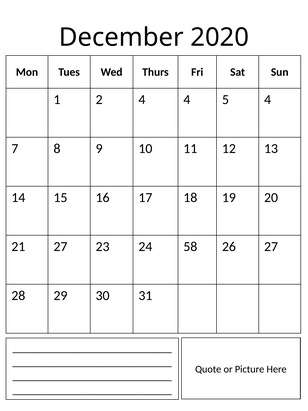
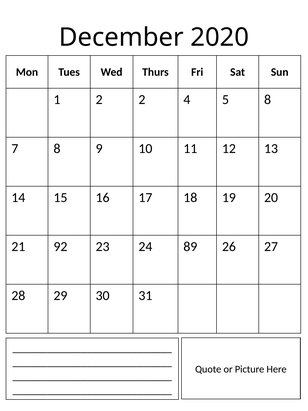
2 4: 4 -> 2
5 4: 4 -> 8
21 27: 27 -> 92
58: 58 -> 89
